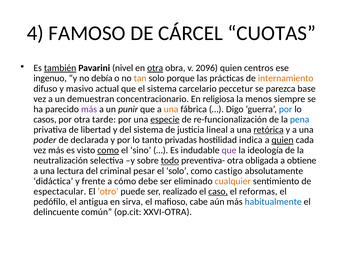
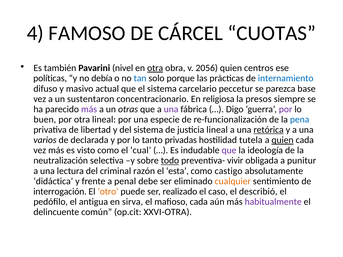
también underline: present -> none
2096: 2096 -> 2056
ingenuo: ingenuo -> políticas
tan colour: orange -> blue
internamiento colour: orange -> blue
demuestran: demuestran -> sustentaron
menos: menos -> presos
punir: punir -> otras
una at (171, 109) colour: orange -> purple
por at (286, 109) colour: blue -> purple
casos: casos -> buen
otra tarde: tarde -> lineal
especie underline: present -> none
poder: poder -> varios
indica: indica -> tutela
como at (108, 150) underline: present -> none
sino: sino -> cual
preventiva- otra: otra -> vivir
obtiene: obtiene -> punitur
pesar: pesar -> razón
el solo: solo -> esta
cómo: cómo -> penal
espectacular: espectacular -> interrogación
caso underline: present -> none
reformas: reformas -> describió
mafioso cabe: cabe -> cada
habitualmente colour: blue -> purple
